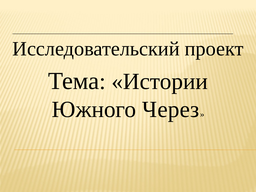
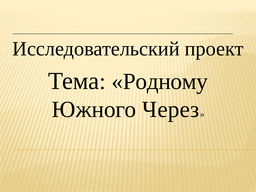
Истории: Истории -> Родному
